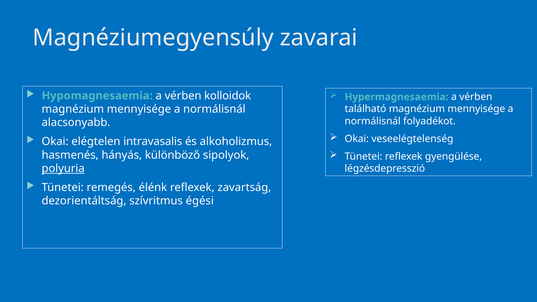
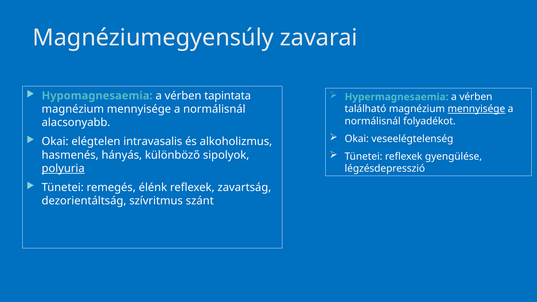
kolloidok: kolloidok -> tapintata
mennyisége at (476, 109) underline: none -> present
égési: égési -> szánt
